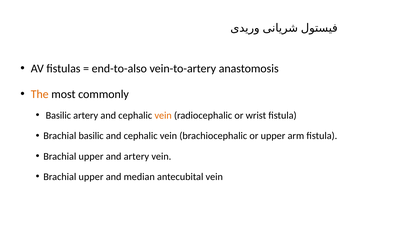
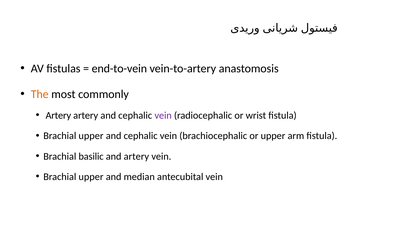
end-to-also: end-to-also -> end-to-vein
Basilic at (58, 115): Basilic -> Artery
vein at (163, 115) colour: orange -> purple
basilic at (91, 136): basilic -> upper
upper at (91, 156): upper -> basilic
